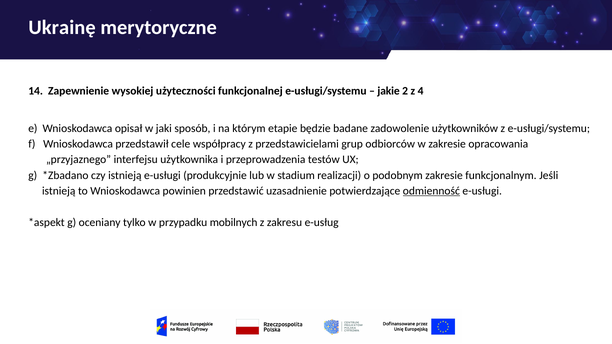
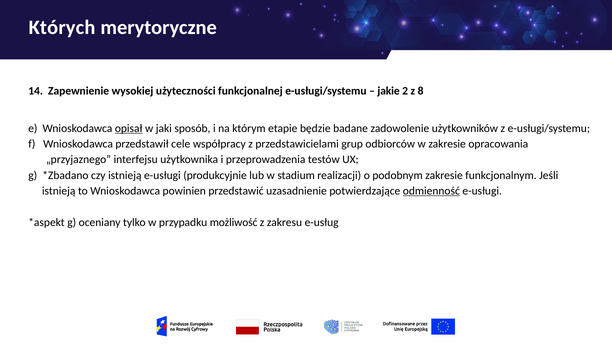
Ukrainę: Ukrainę -> Których
4: 4 -> 8
opisał underline: none -> present
mobilnych: mobilnych -> możliwość
